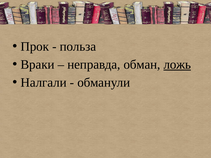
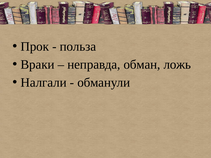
ложь underline: present -> none
